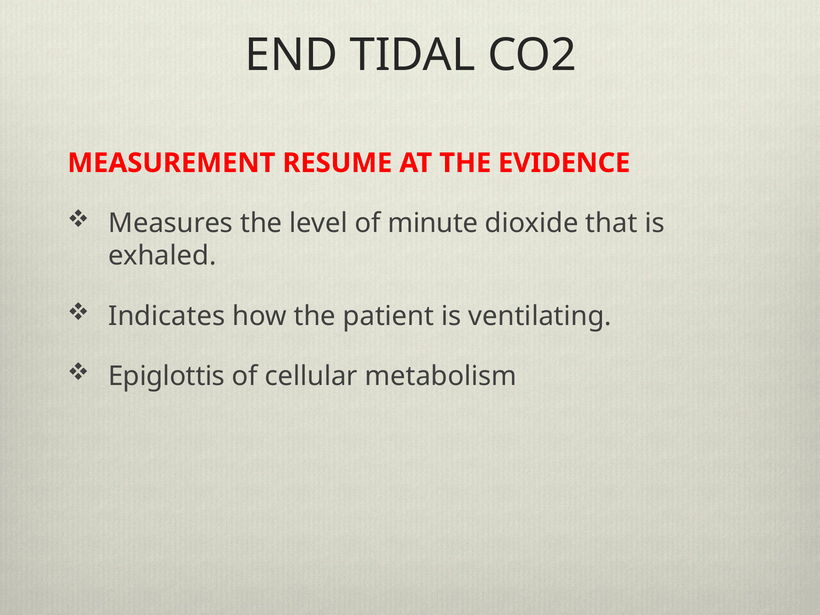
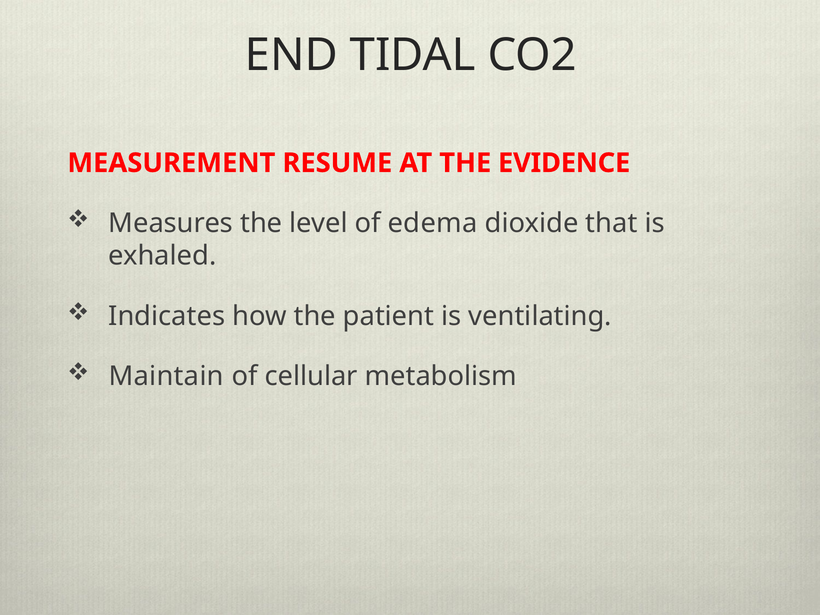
minute: minute -> edema
Epiglottis: Epiglottis -> Maintain
